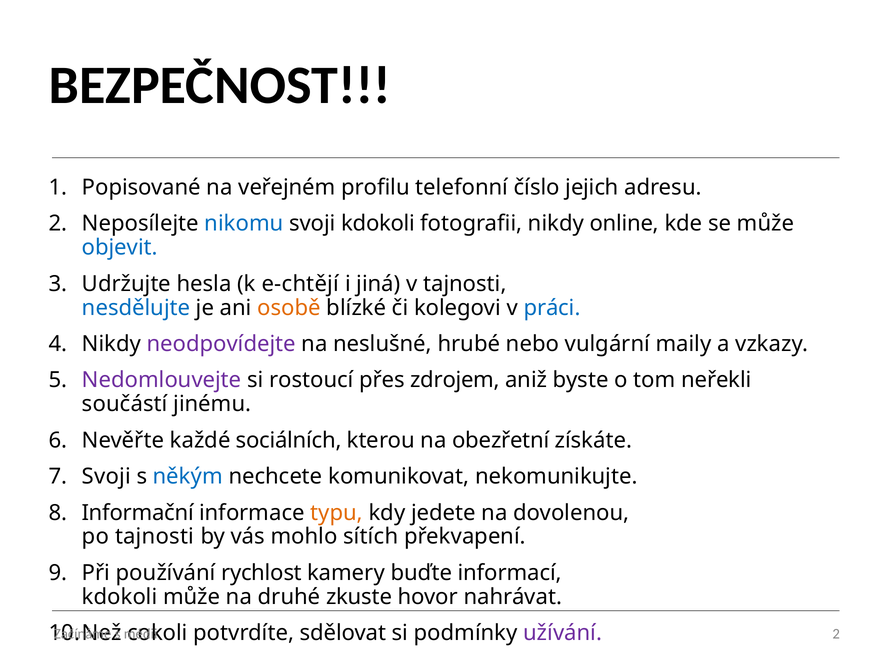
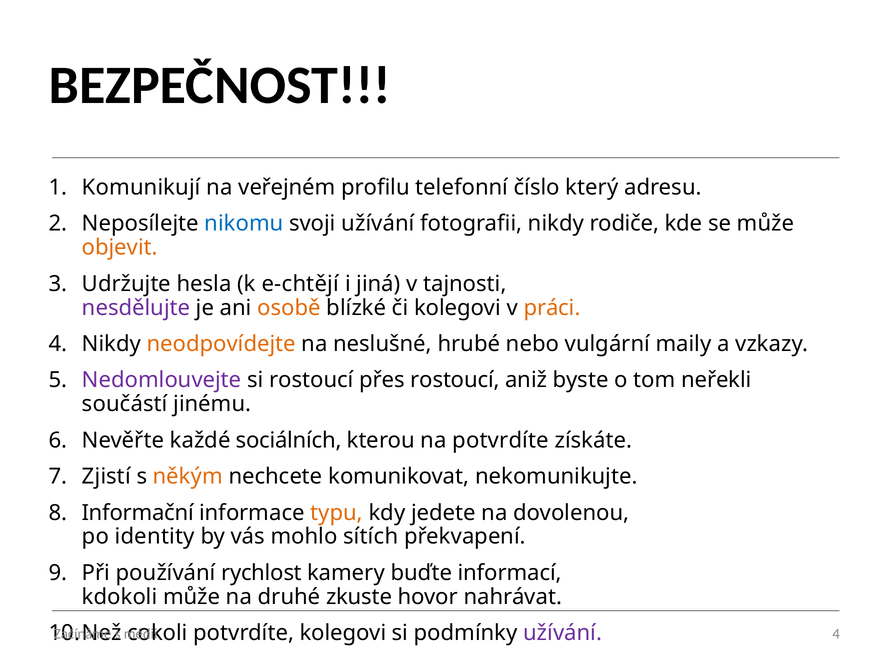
Popisované: Popisované -> Komunikují
jejich: jejich -> který
svoji kdokoli: kdokoli -> užívání
online: online -> rodiče
objevit colour: blue -> orange
nesdělujte colour: blue -> purple
práci colour: blue -> orange
neodpovídejte colour: purple -> orange
přes zdrojem: zdrojem -> rostoucí
na obezřetní: obezřetní -> potvrdíte
Svoji at (106, 476): Svoji -> Zjistí
někým colour: blue -> orange
po tajnosti: tajnosti -> identity
potvrdíte sdělovat: sdělovat -> kolegovi
2 at (836, 634): 2 -> 4
